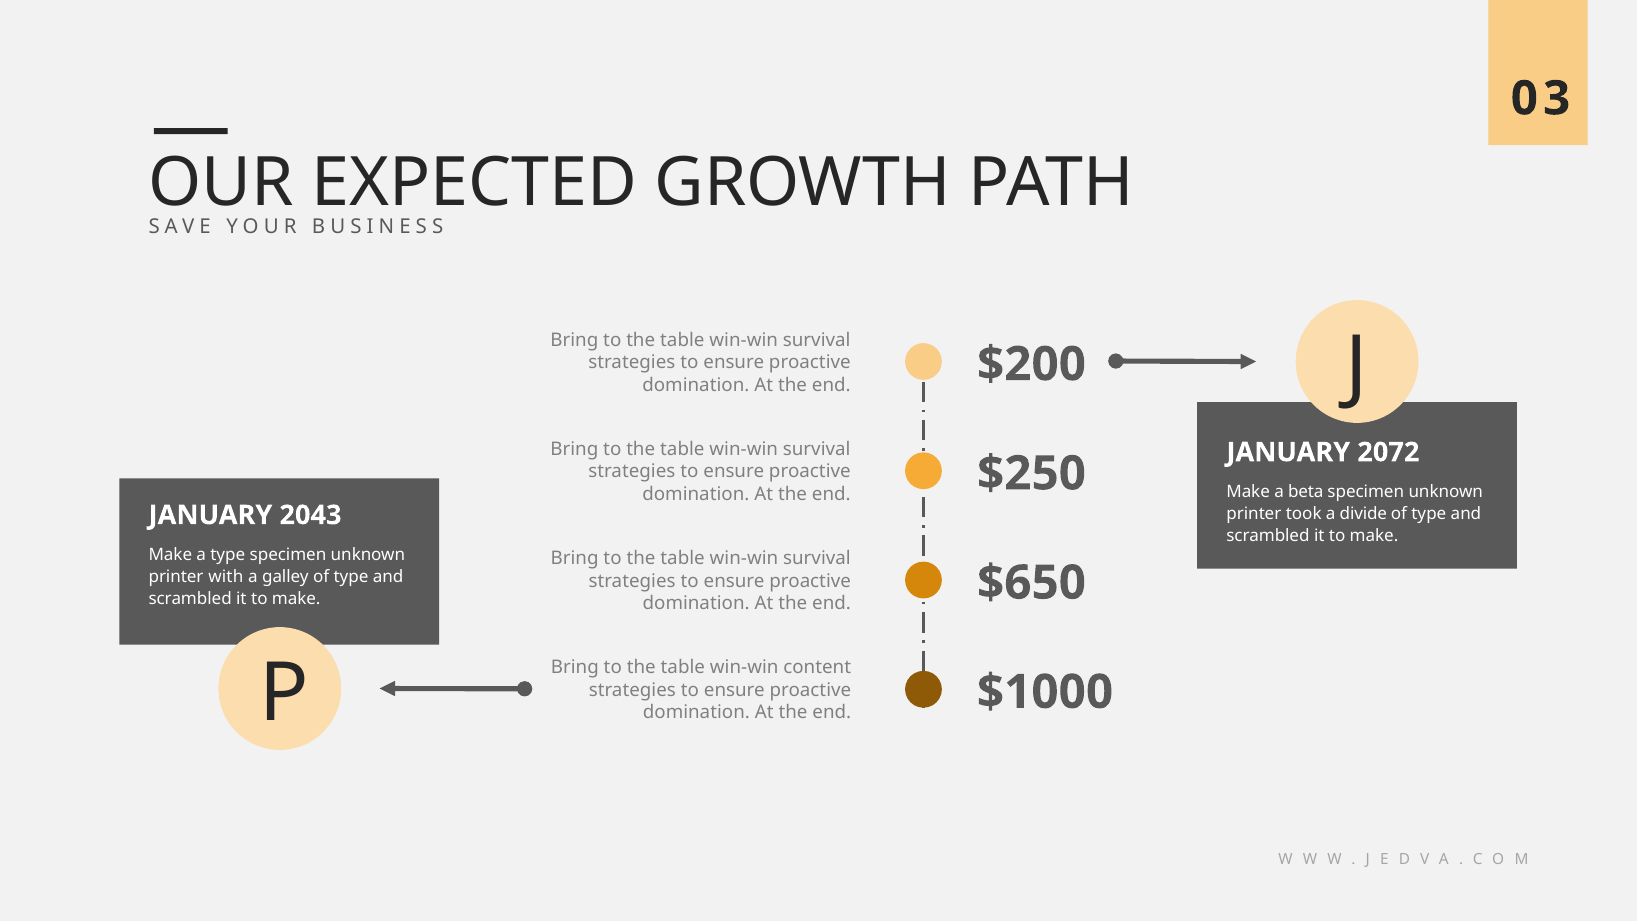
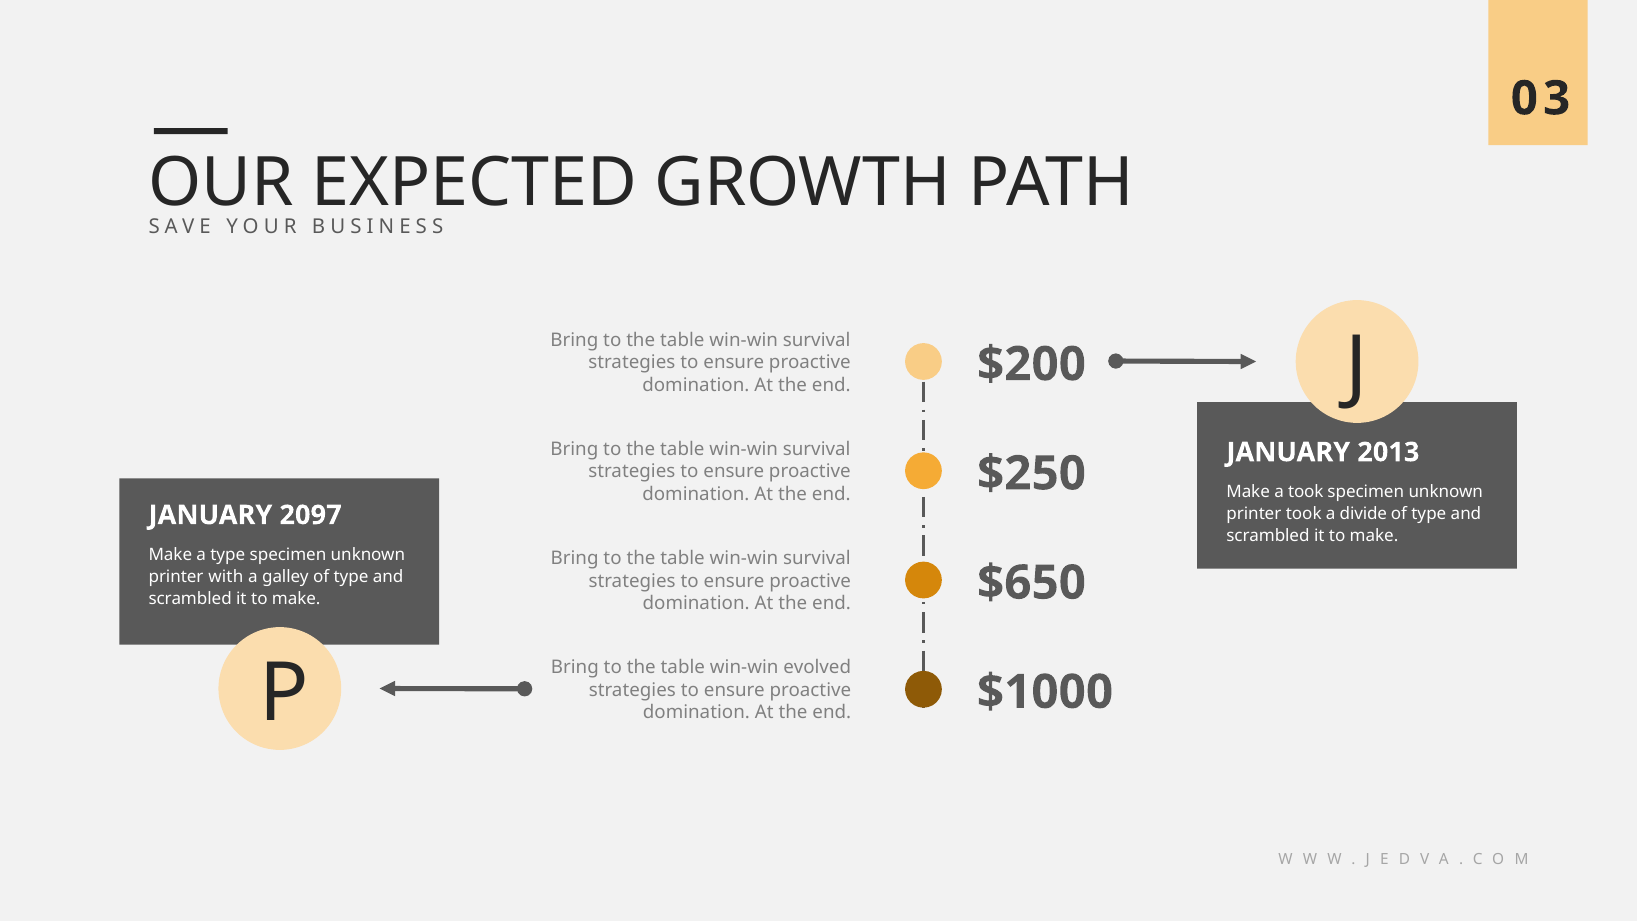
2072: 2072 -> 2013
a beta: beta -> took
2043: 2043 -> 2097
content: content -> evolved
